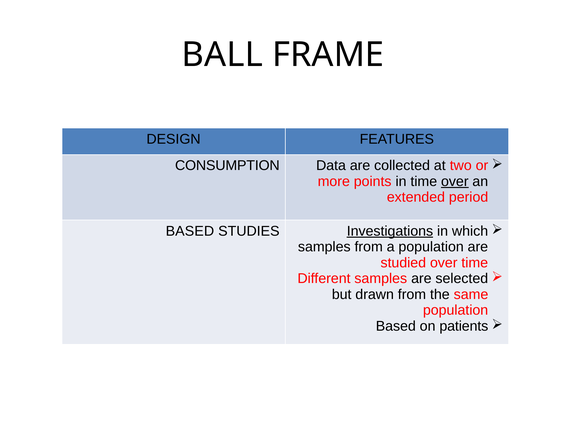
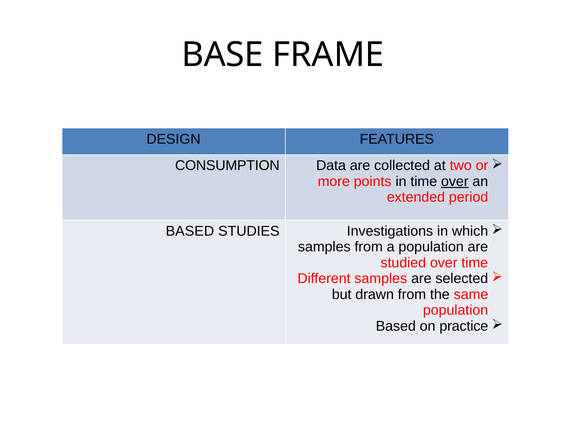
BALL: BALL -> BASE
Investigations underline: present -> none
patients: patients -> practice
